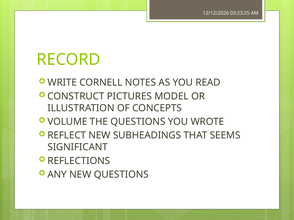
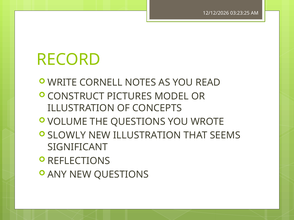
REFLECT: REFLECT -> SLOWLY
NEW SUBHEADINGS: SUBHEADINGS -> ILLUSTRATION
